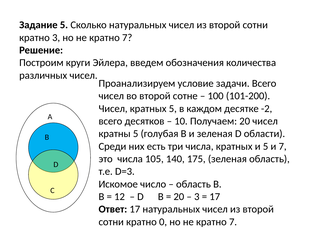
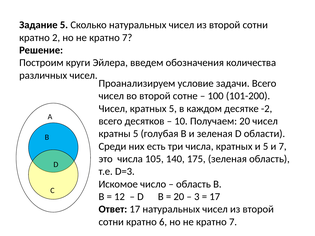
кратно 3: 3 -> 2
0: 0 -> 6
